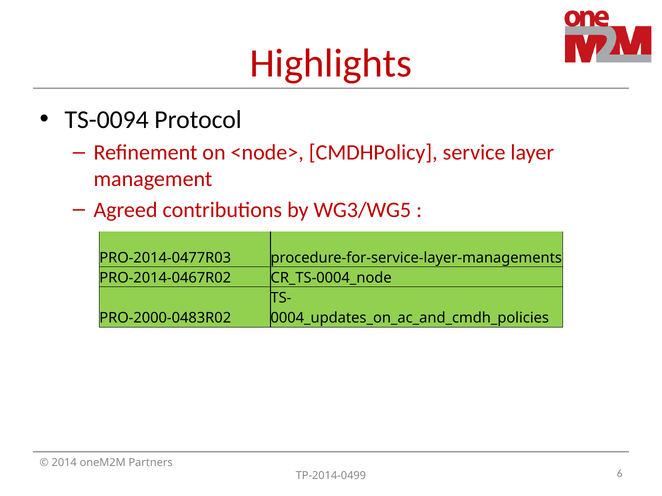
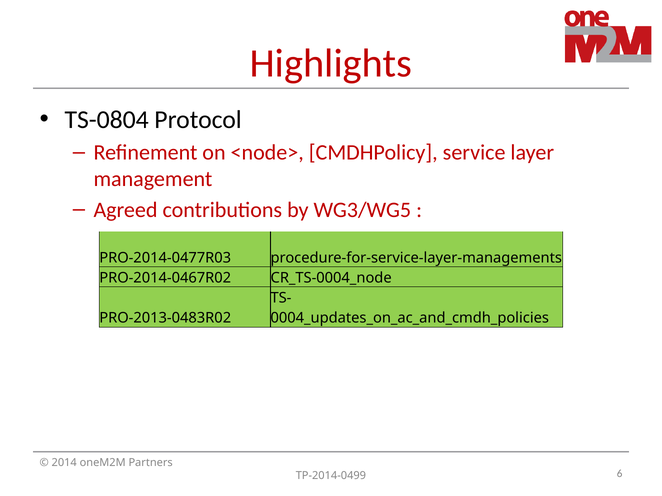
TS-0094: TS-0094 -> TS-0804
PRO-2000-0483R02: PRO-2000-0483R02 -> PRO-2013-0483R02
